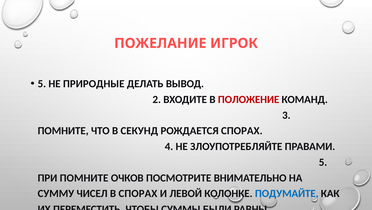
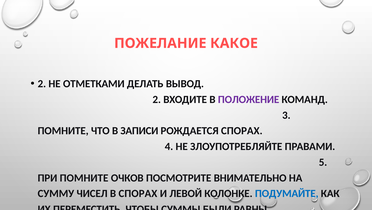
ИГРОК: ИГРОК -> КАКОЕ
5 at (42, 83): 5 -> 2
ПРИРОДНЫЕ: ПРИРОДНЫЕ -> ОТМЕТКАМИ
ПОЛОЖЕНИЕ colour: red -> purple
СЕКУНД: СЕКУНД -> ЗАПИСИ
